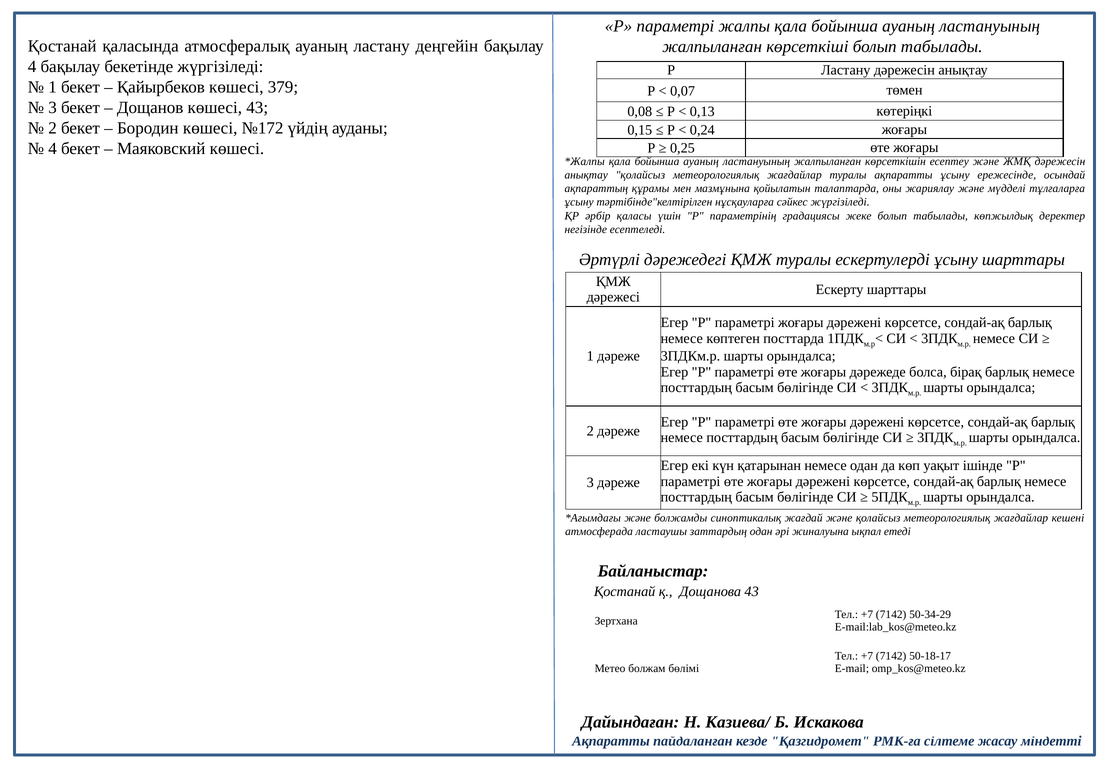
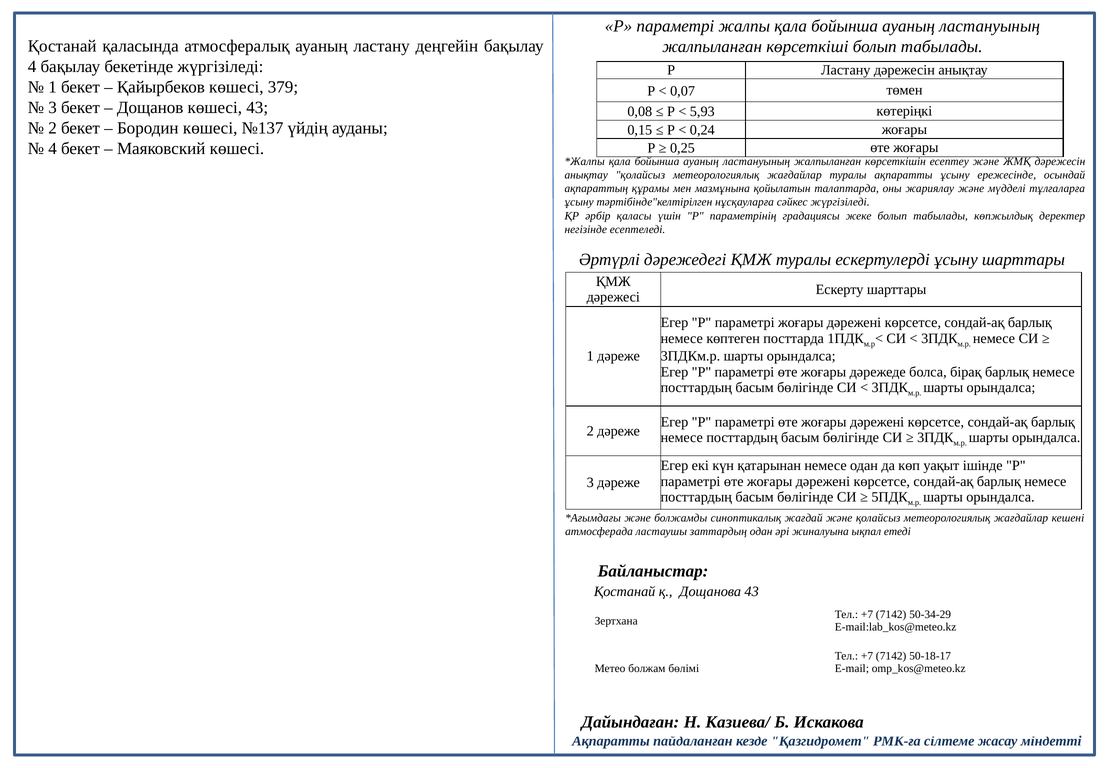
0,13: 0,13 -> 5,93
№172: №172 -> №137
